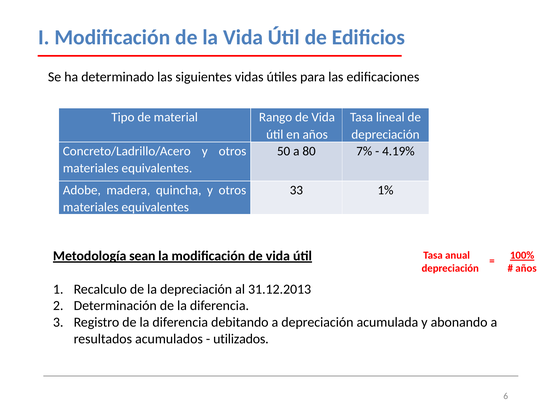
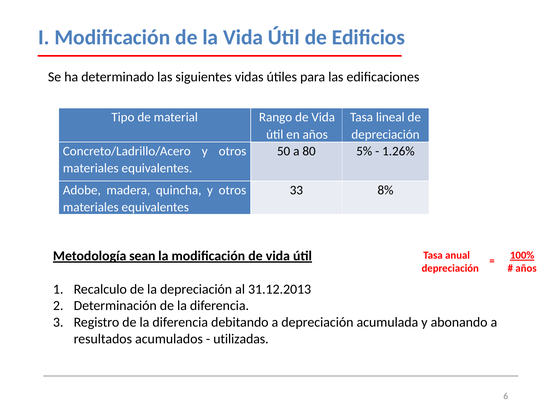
7%: 7% -> 5%
4.19%: 4.19% -> 1.26%
1%: 1% -> 8%
utilizados: utilizados -> utilizadas
